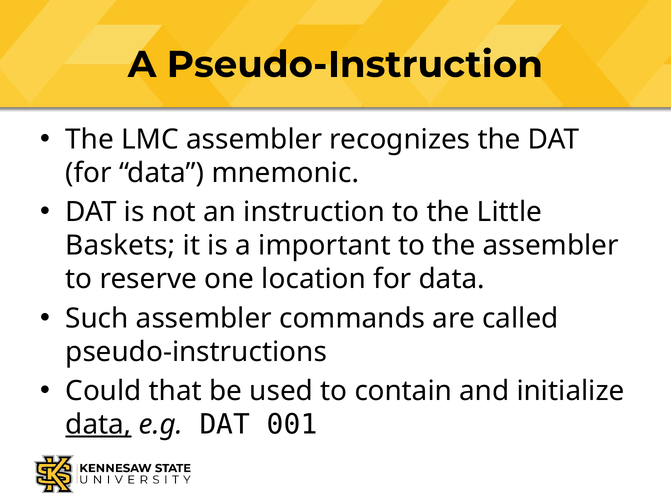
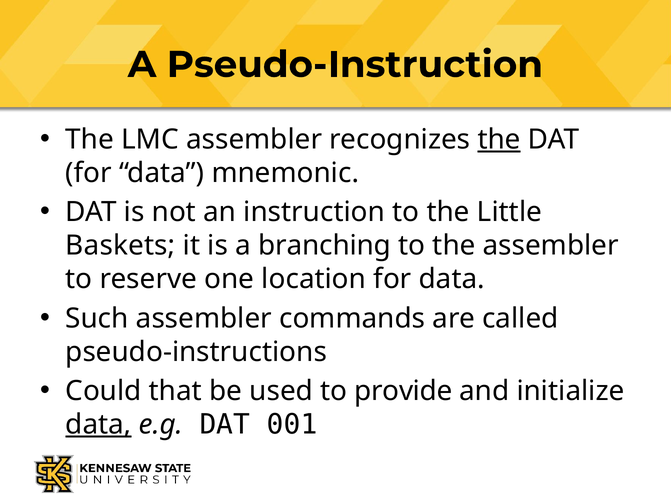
the at (499, 140) underline: none -> present
important: important -> branching
contain: contain -> provide
